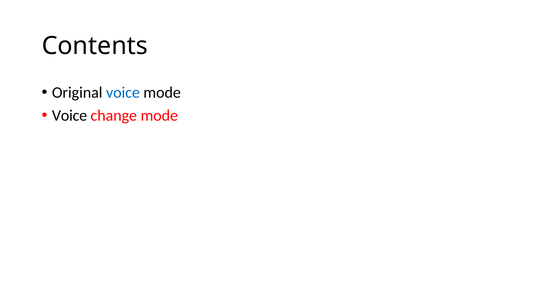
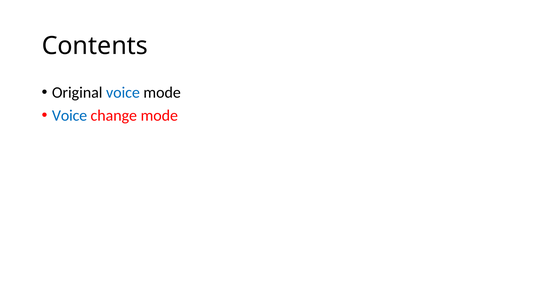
Voice at (70, 115) colour: black -> blue
